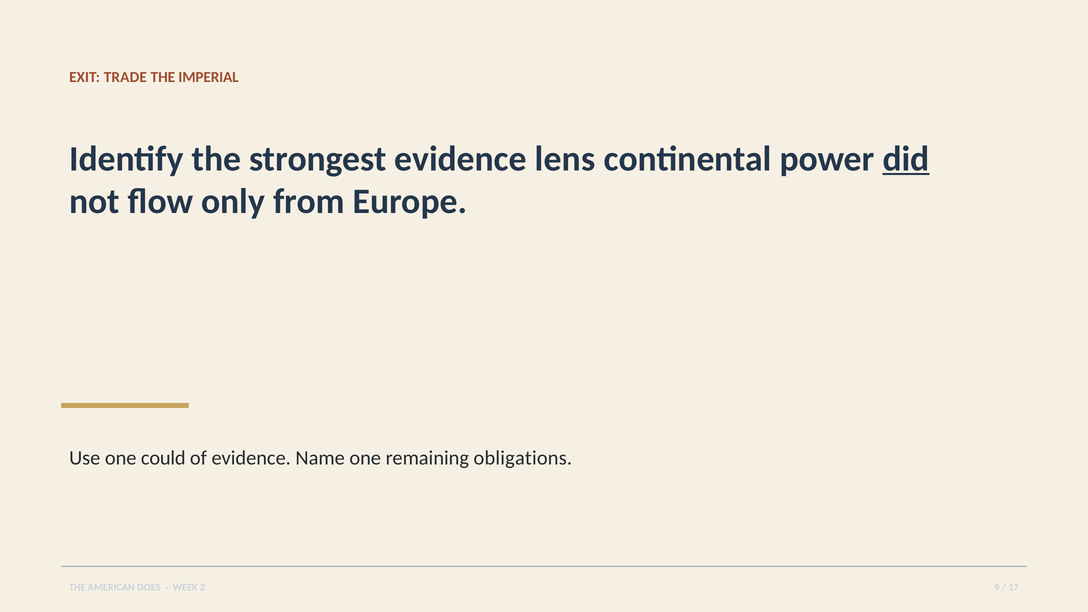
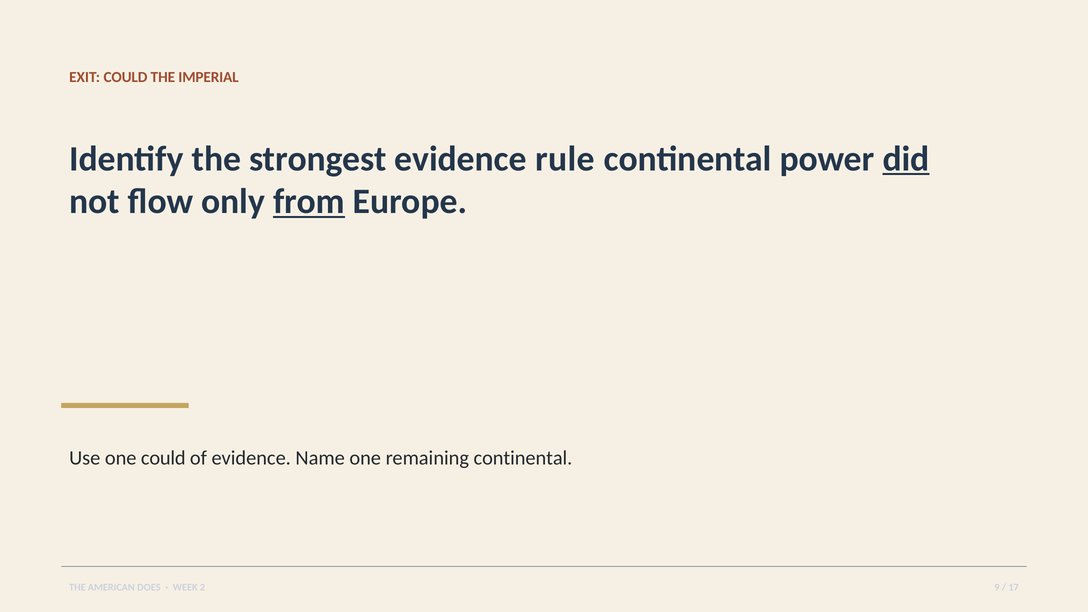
EXIT TRADE: TRADE -> COULD
lens: lens -> rule
from underline: none -> present
remaining obligations: obligations -> continental
